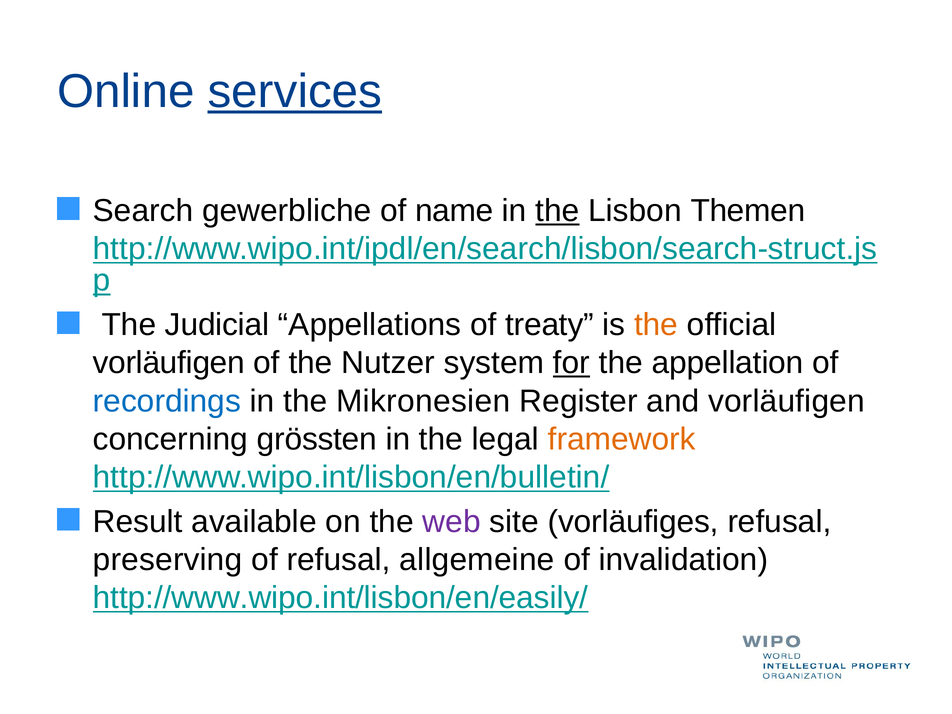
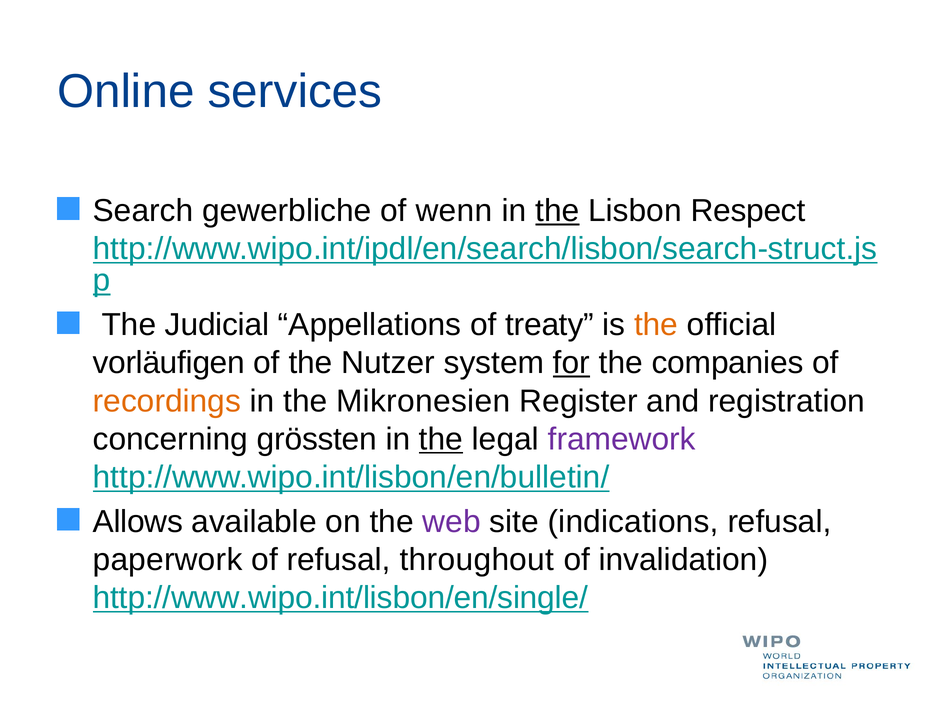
services underline: present -> none
name: name -> wenn
Themen: Themen -> Respect
appellation: appellation -> companies
recordings colour: blue -> orange
and vorläufigen: vorläufigen -> registration
the at (441, 439) underline: none -> present
framework colour: orange -> purple
Result: Result -> Allows
vorläufiges: vorläufiges -> indications
preserving: preserving -> paperwork
allgemeine: allgemeine -> throughout
http://www.wipo.int/lisbon/en/easily/: http://www.wipo.int/lisbon/en/easily/ -> http://www.wipo.int/lisbon/en/single/
